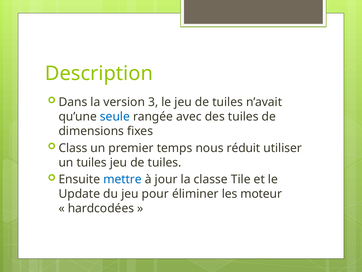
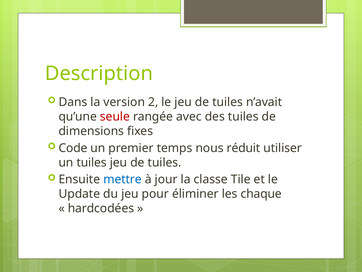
3: 3 -> 2
seule colour: blue -> red
Class: Class -> Code
moteur: moteur -> chaque
